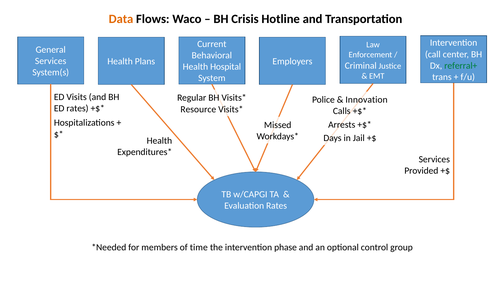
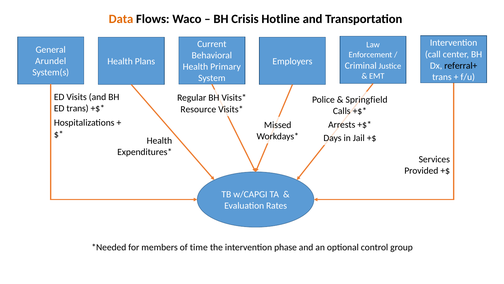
Services at (51, 61): Services -> Arundel
referral+ colour: green -> black
Hospital: Hospital -> Primary
Innovation: Innovation -> Springfield
ED rates: rates -> trans
